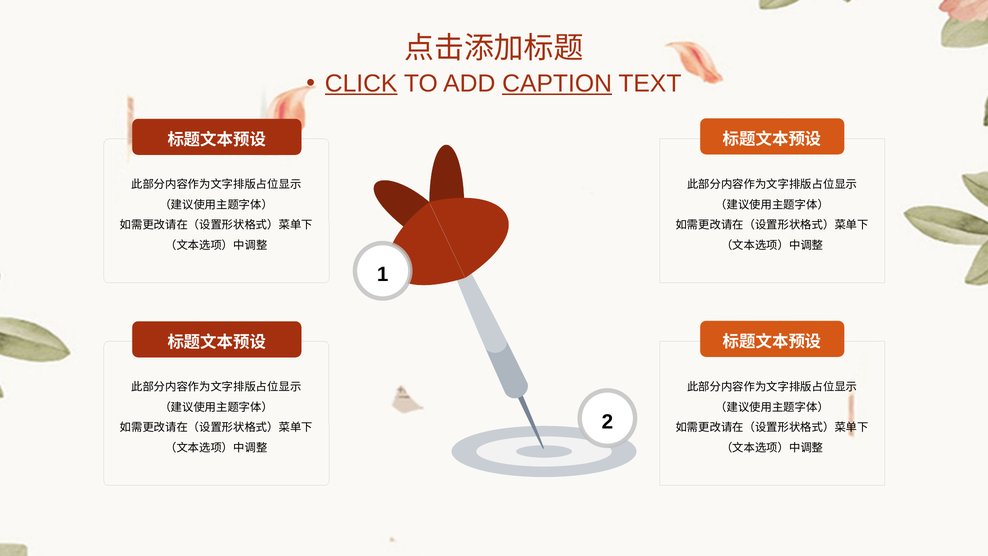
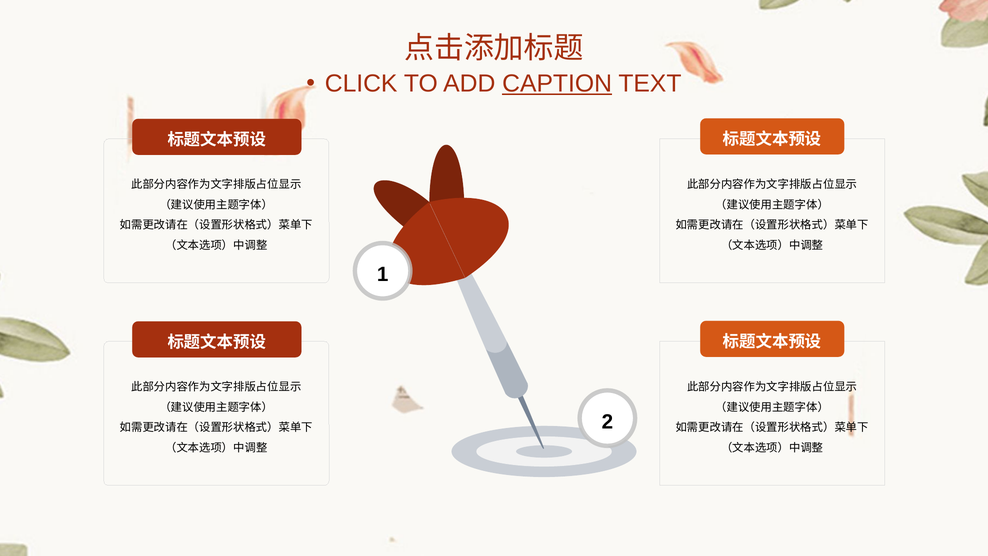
CLICK underline: present -> none
